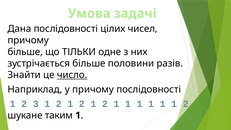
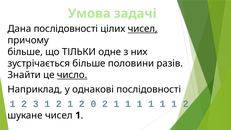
чисел at (143, 29) underline: none -> present
у причому: причому -> однакові
1 at (93, 104): 1 -> 0
шукане таким: таким -> чисел
